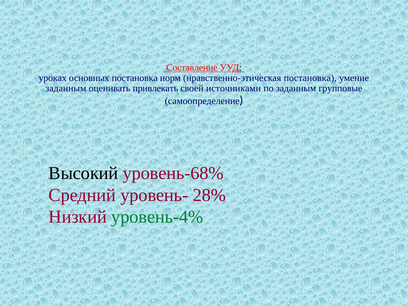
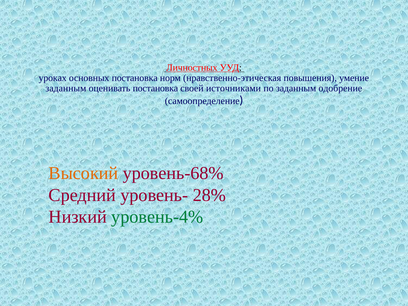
Составление: Составление -> Личностных
нравственно-этическая постановка: постановка -> повышения
оценивать привлекать: привлекать -> постановка
групповые: групповые -> одобрение
Высокий colour: black -> orange
